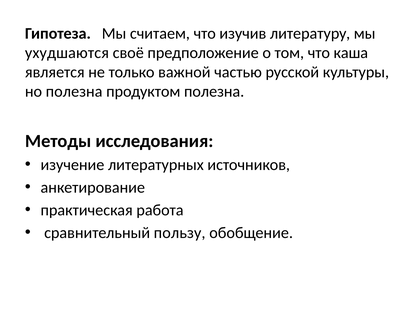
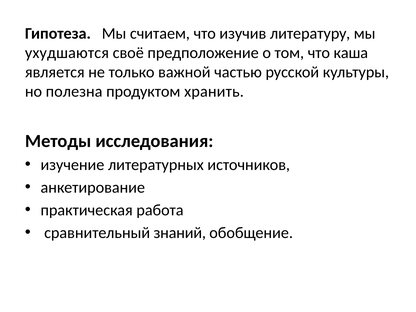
продуктом полезна: полезна -> хранить
пользу: пользу -> знаний
